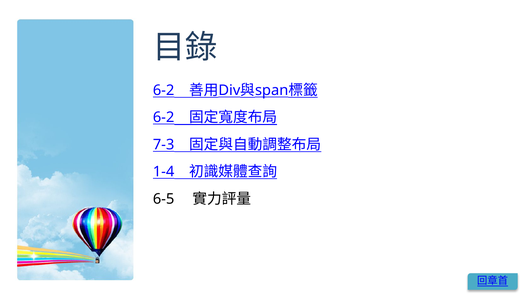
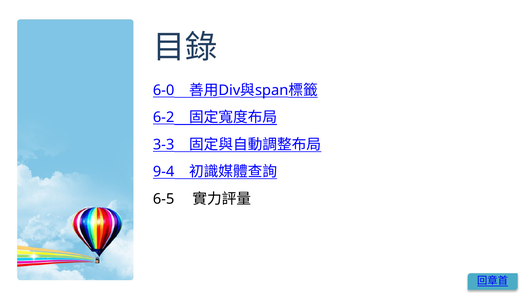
6-2 at (164, 90): 6-2 -> 6-0
7-3: 7-3 -> 3-3
1-4: 1-4 -> 9-4
